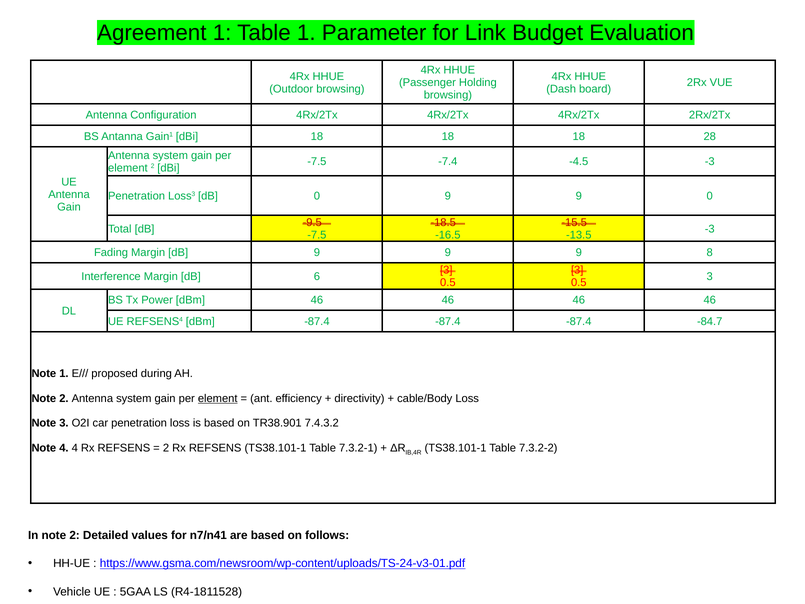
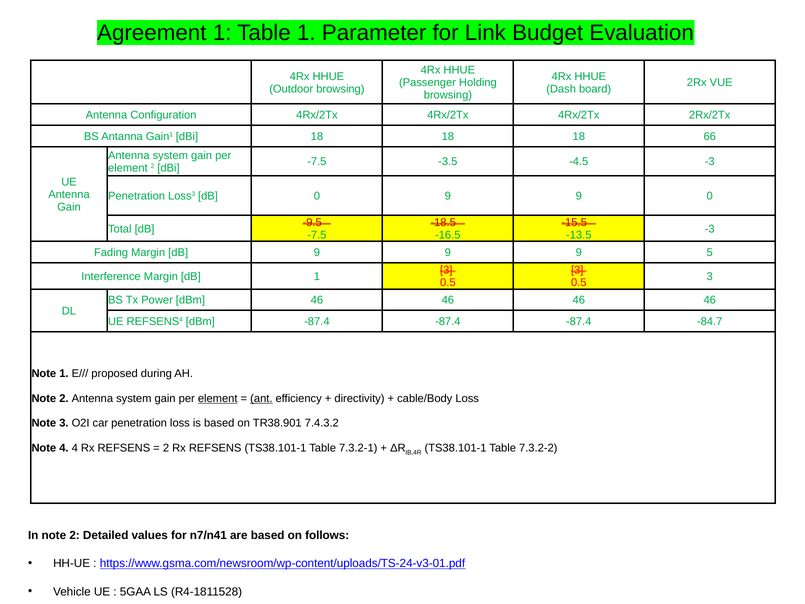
28: 28 -> 66
-7.4: -7.4 -> -3.5
8: 8 -> 5
dB 6: 6 -> 1
ant underline: none -> present
